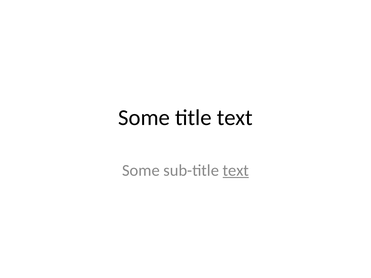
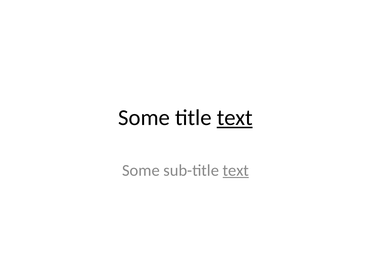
text at (235, 118) underline: none -> present
